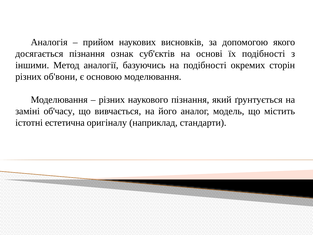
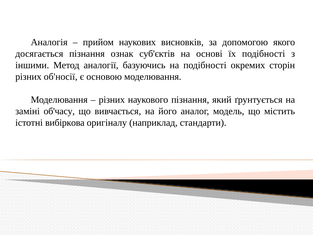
об'вони: об'вони -> об'носії
естетична: естетична -> вибіркова
